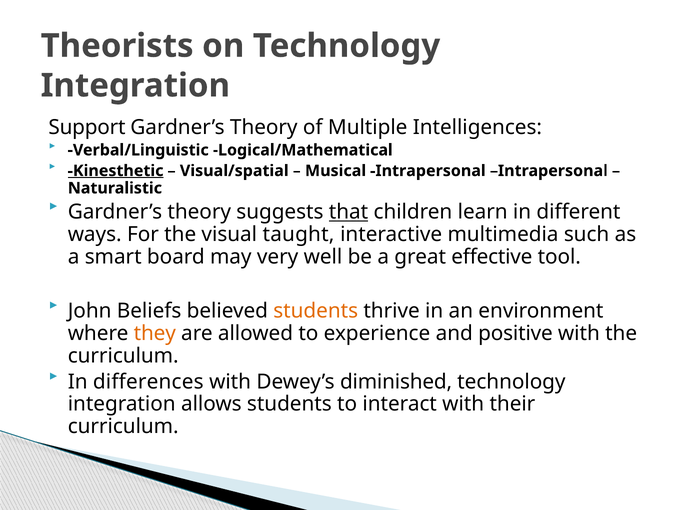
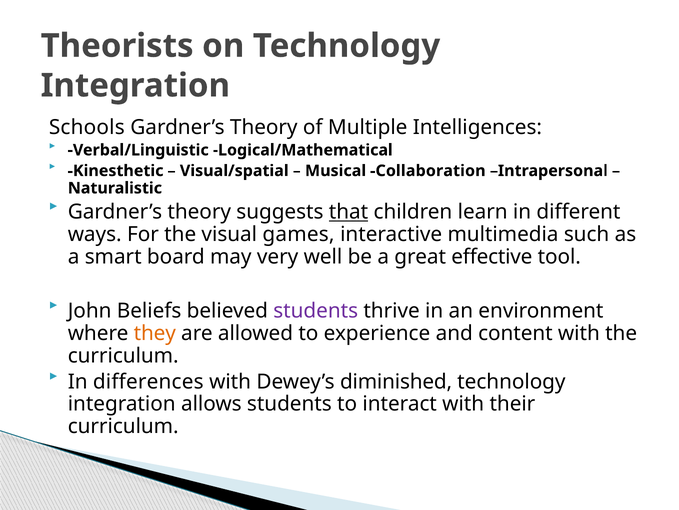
Support: Support -> Schools
Kinesthetic underline: present -> none
Musical Intrapersonal: Intrapersonal -> Collaboration
taught: taught -> games
students at (316, 311) colour: orange -> purple
positive: positive -> content
